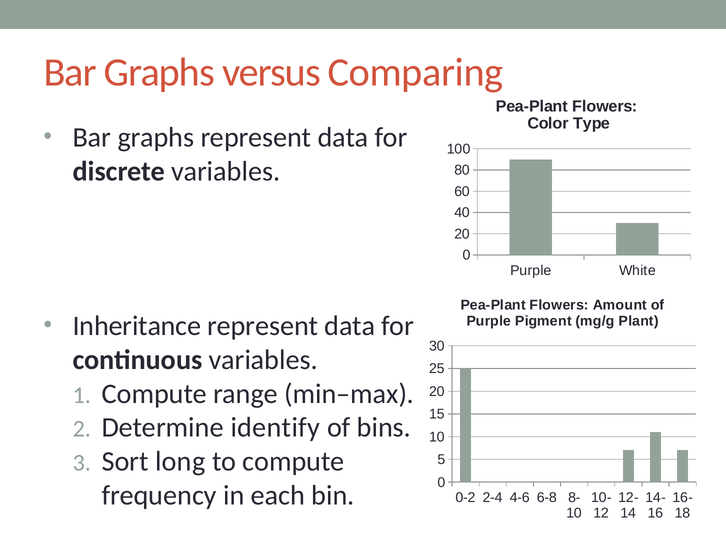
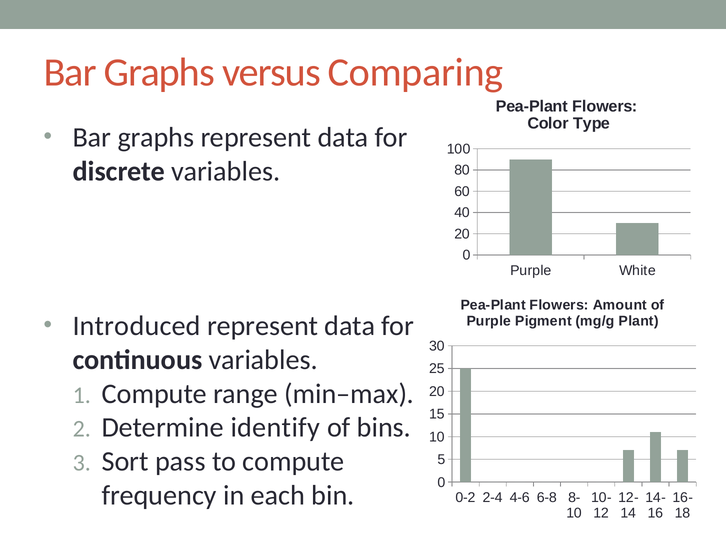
Inheritance: Inheritance -> Introduced
long: long -> pass
